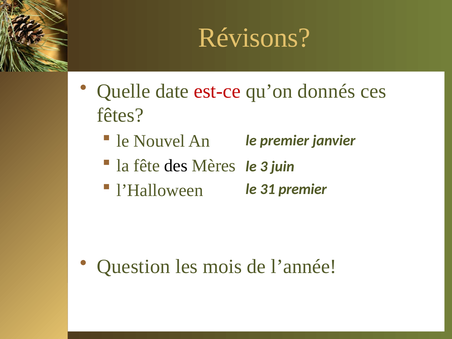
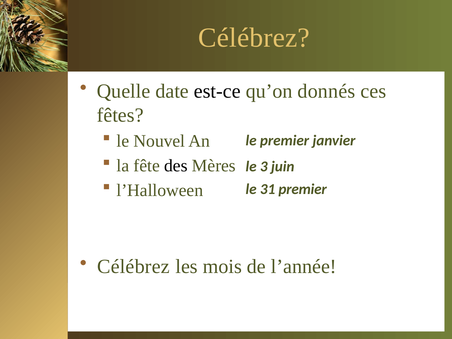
Révisons at (254, 38): Révisons -> Célébrez
est-ce colour: red -> black
Question at (134, 266): Question -> Célébrez
